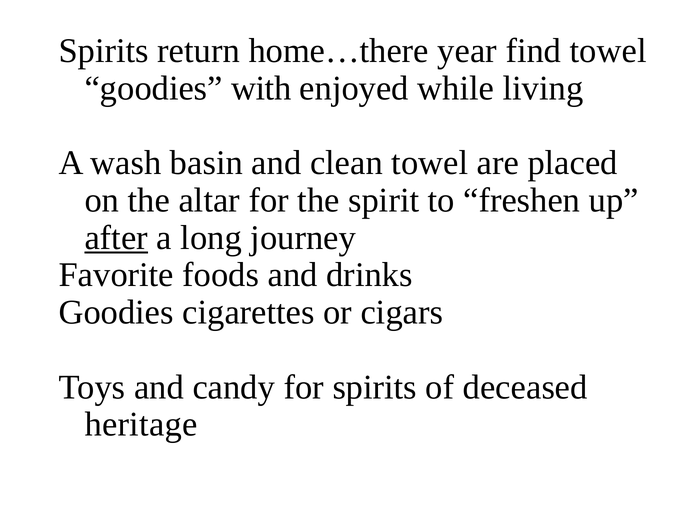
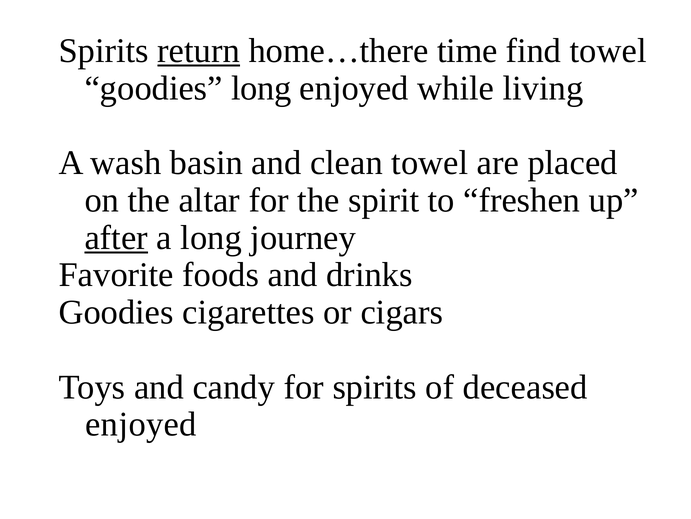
return underline: none -> present
year: year -> time
goodies with: with -> long
heritage at (141, 424): heritage -> enjoyed
